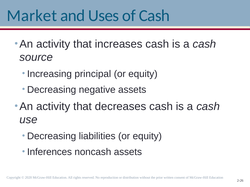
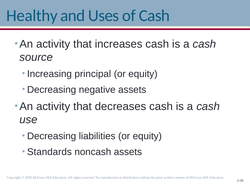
Market: Market -> Healthy
Inferences: Inferences -> Standards
